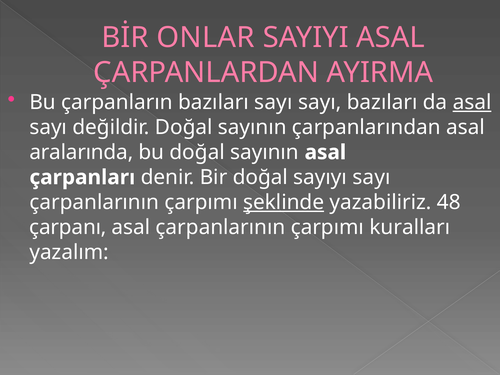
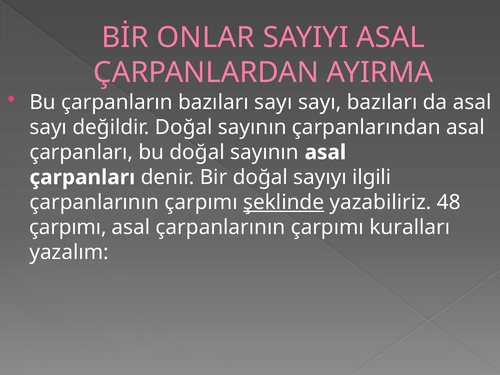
asal at (472, 102) underline: present -> none
aralarında at (81, 152): aralarında -> çarpanları
sayıyı sayı: sayı -> ilgili
çarpanı at (68, 227): çarpanı -> çarpımı
